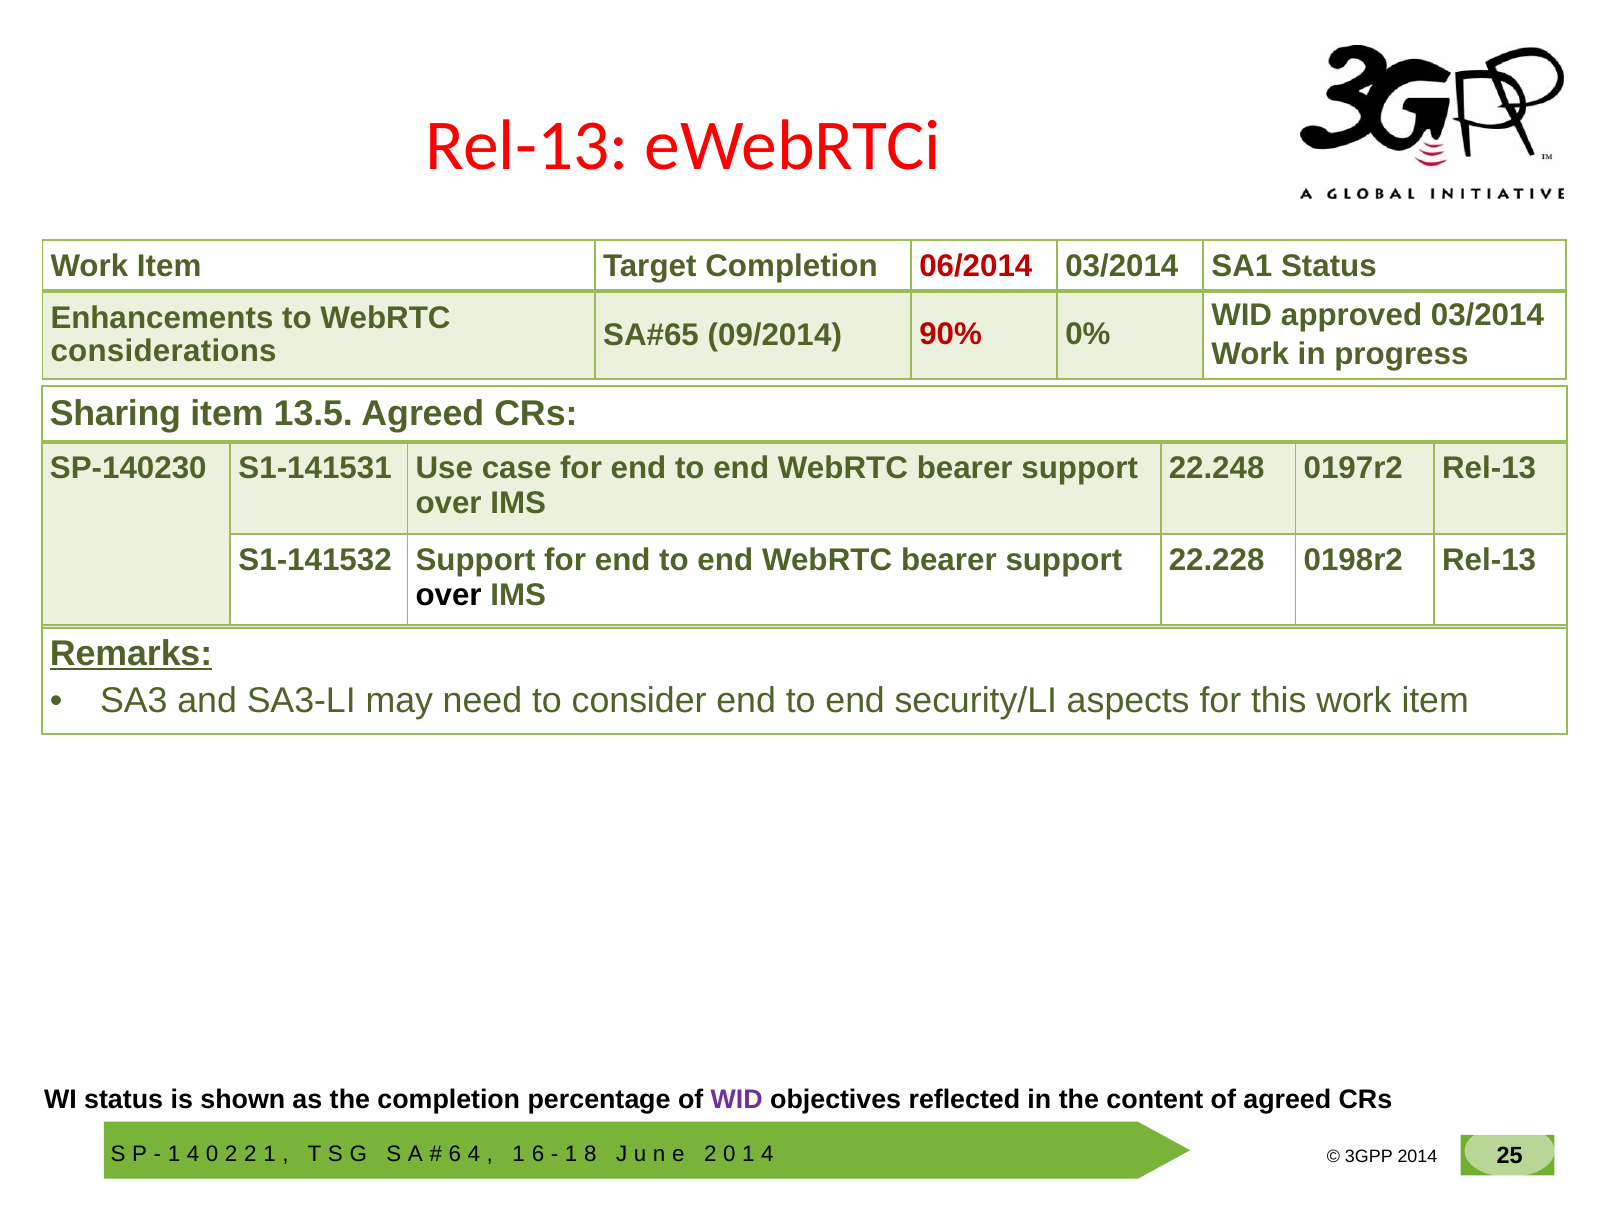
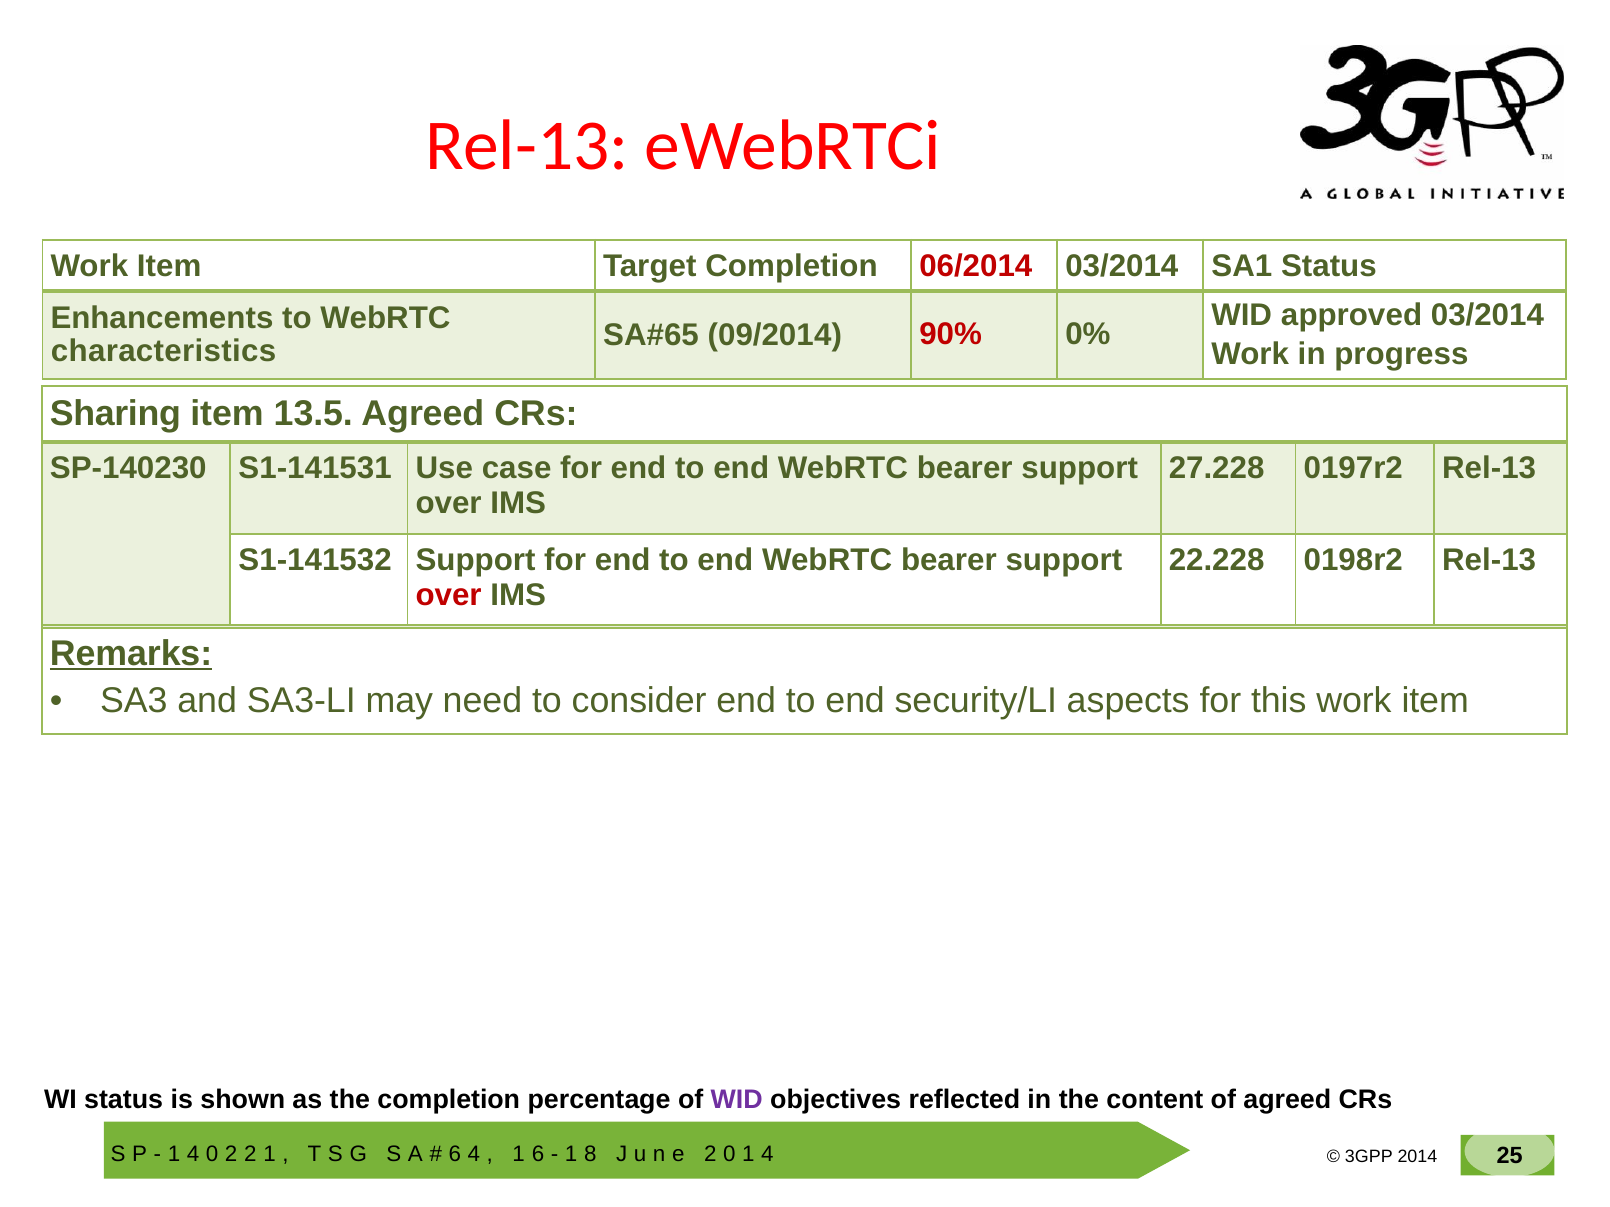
considerations: considerations -> characteristics
22.248: 22.248 -> 27.228
over at (449, 595) colour: black -> red
